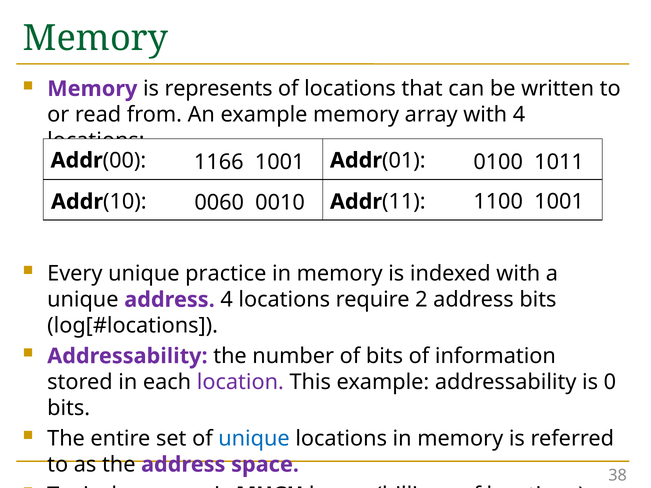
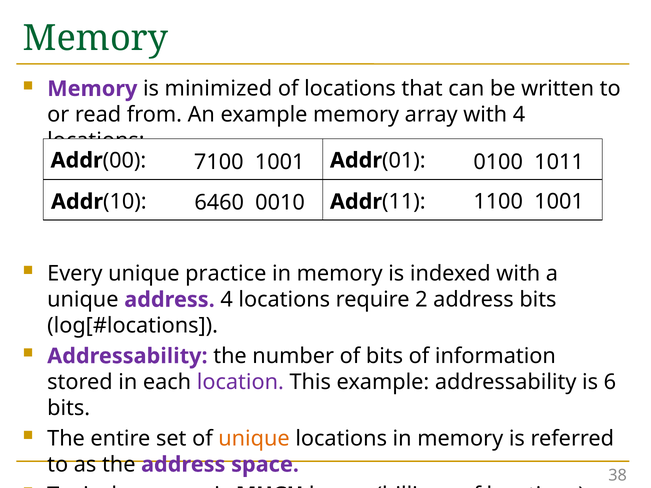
represents: represents -> minimized
1166: 1166 -> 7100
0060: 0060 -> 6460
0: 0 -> 6
unique at (254, 439) colour: blue -> orange
